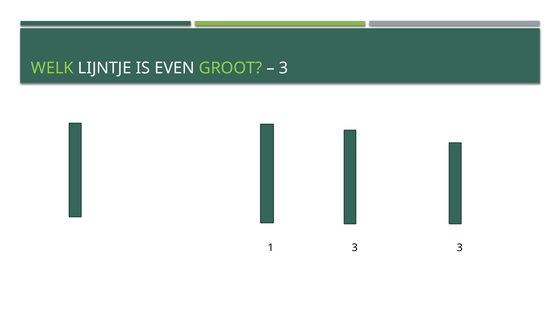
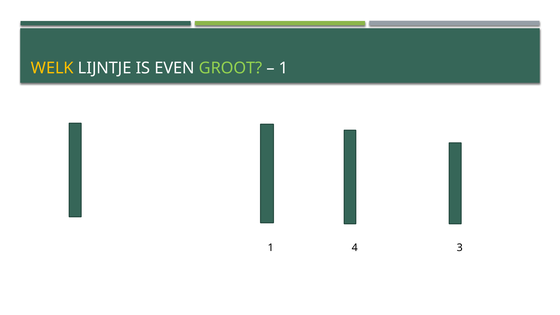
WELK colour: light green -> yellow
3 at (284, 68): 3 -> 1
1 3: 3 -> 4
